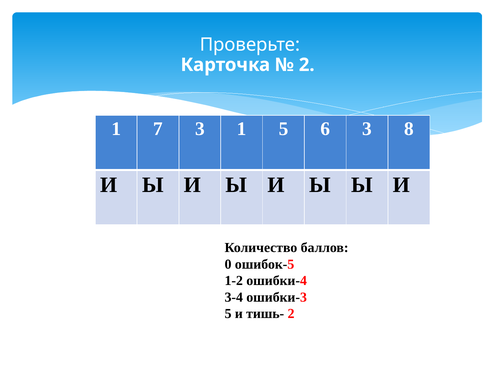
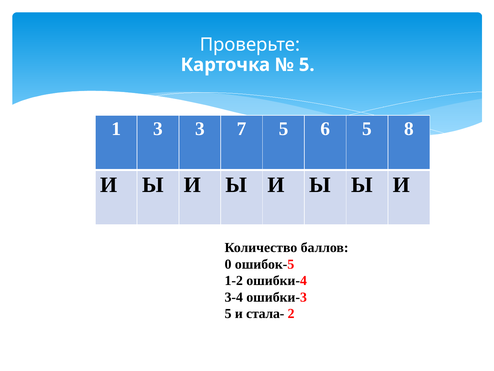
2 at (307, 65): 2 -> 5
1 7: 7 -> 3
3 1: 1 -> 7
6 3: 3 -> 5
тишь-: тишь- -> стала-
